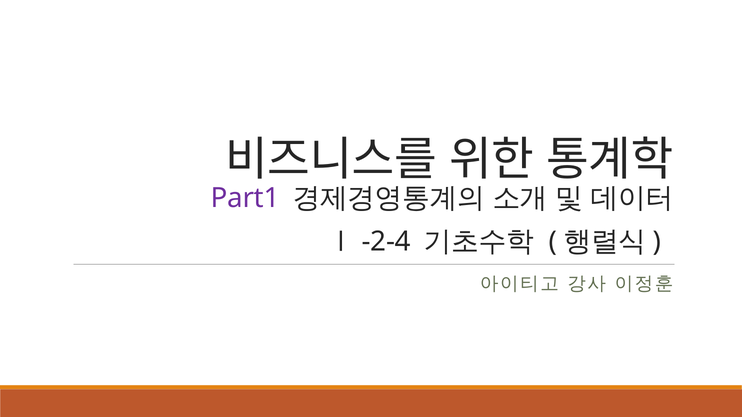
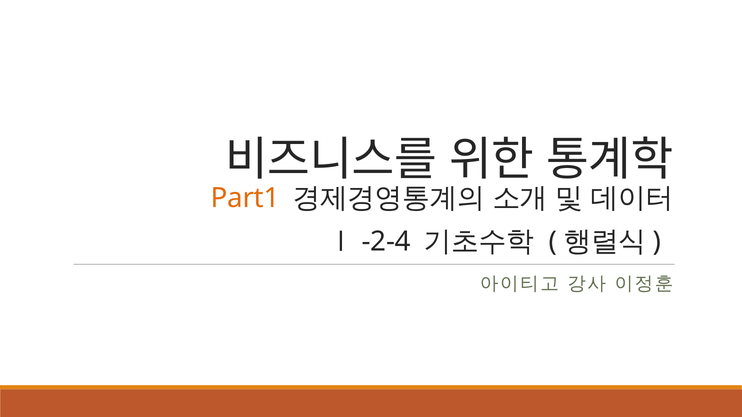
Part1 colour: purple -> orange
